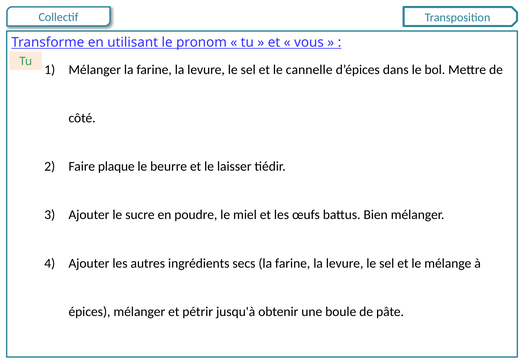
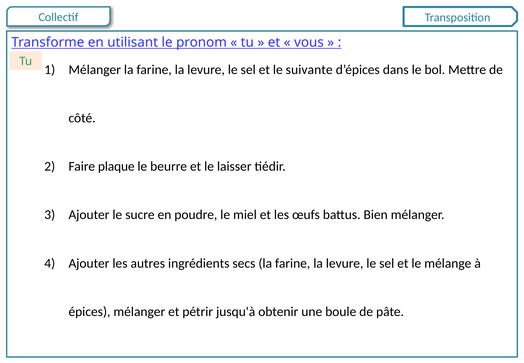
cannelle: cannelle -> suivante
